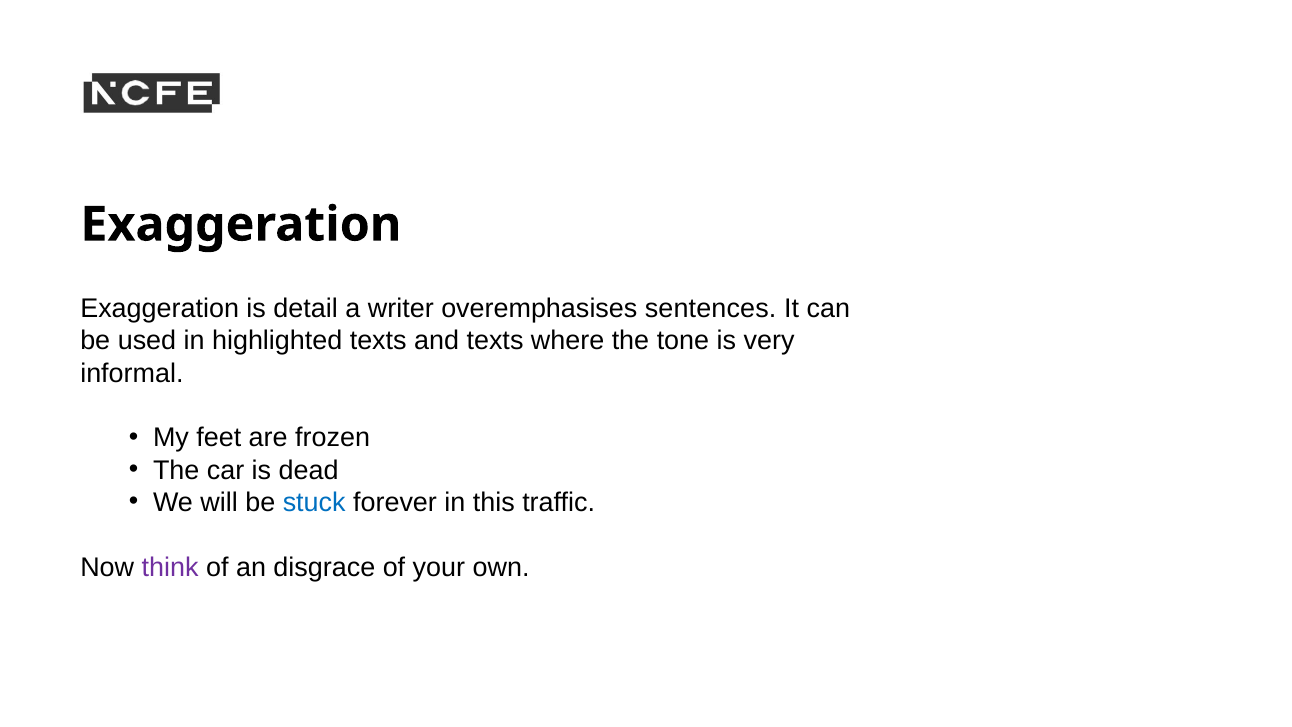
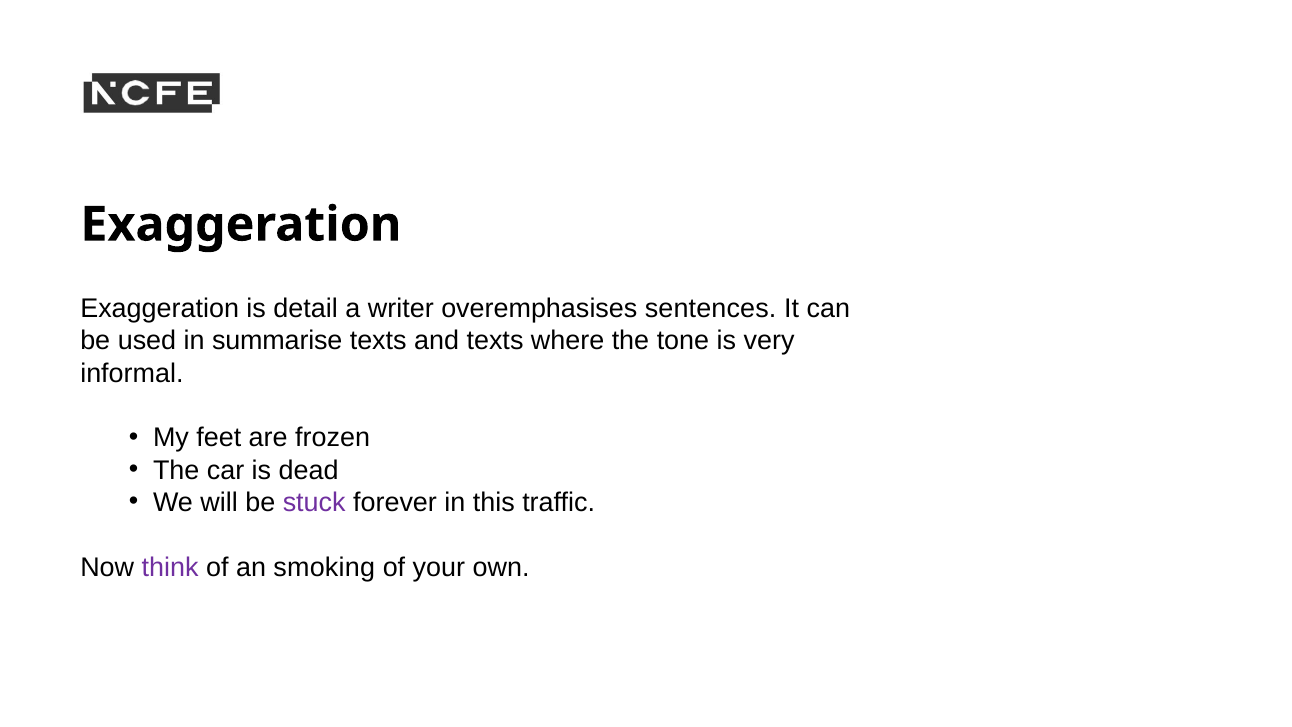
highlighted: highlighted -> summarise
stuck colour: blue -> purple
disgrace: disgrace -> smoking
